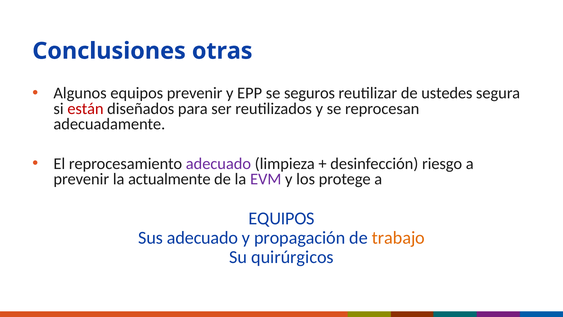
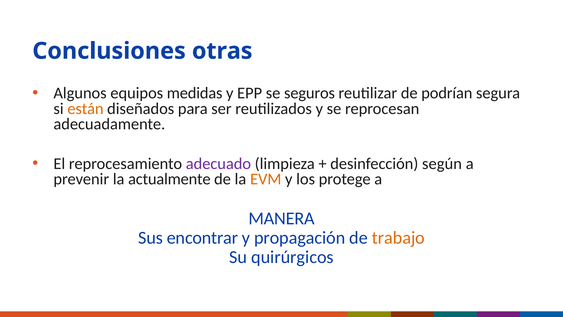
equipos prevenir: prevenir -> medidas
ustedes: ustedes -> podrían
están colour: red -> orange
riesgo: riesgo -> según
EVM colour: purple -> orange
EQUIPOS at (282, 218): EQUIPOS -> MANERA
Sus adecuado: adecuado -> encontrar
